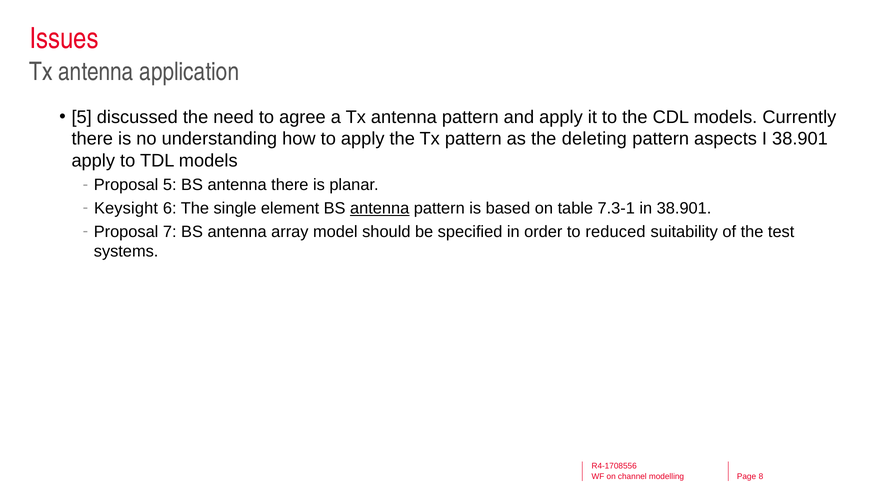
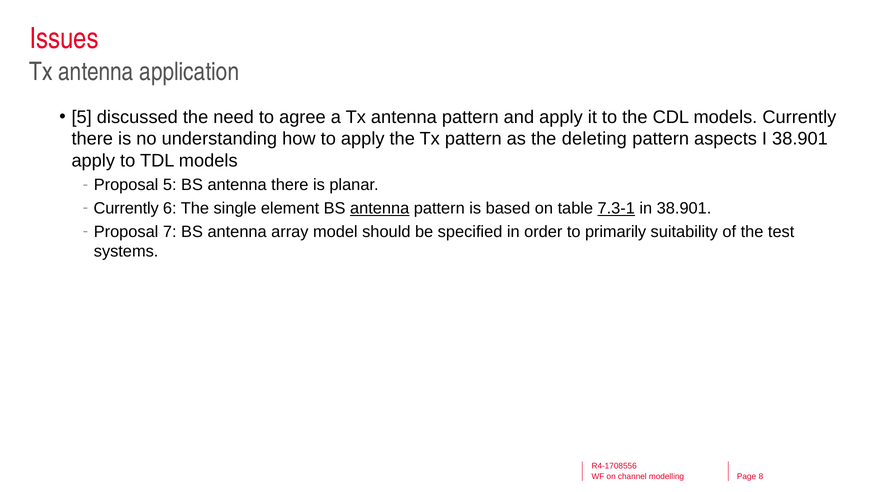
Keysight at (126, 208): Keysight -> Currently
7.3-1 underline: none -> present
reduced: reduced -> primarily
